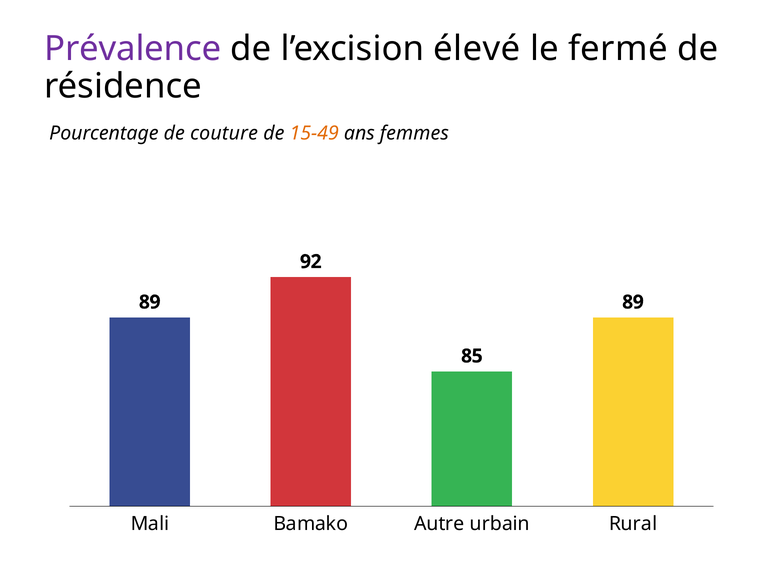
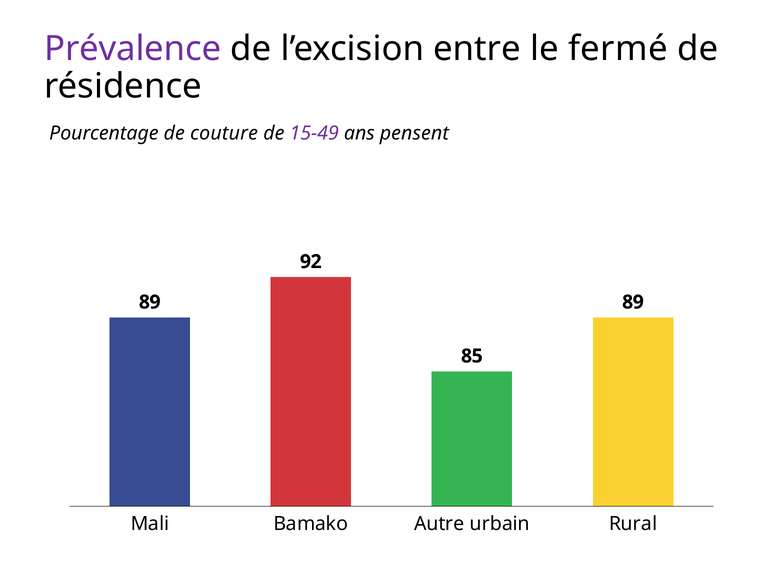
élevé: élevé -> entre
15-49 colour: orange -> purple
femmes: femmes -> pensent
